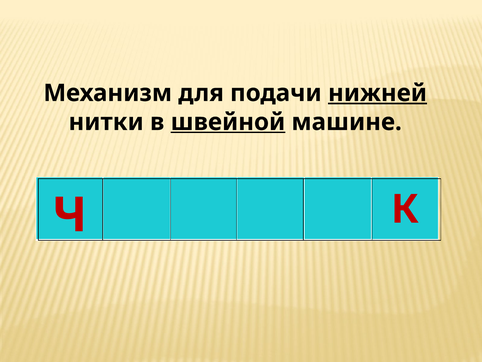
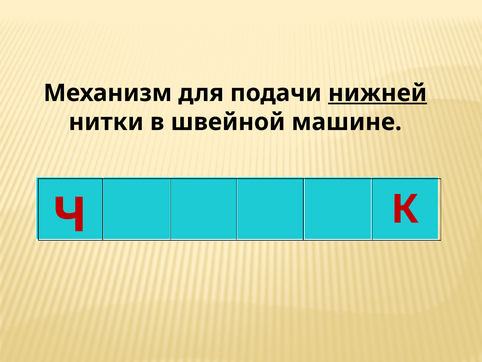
швейной underline: present -> none
